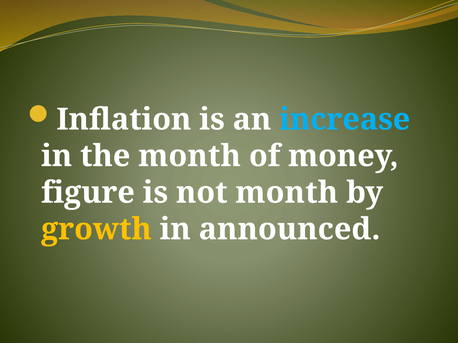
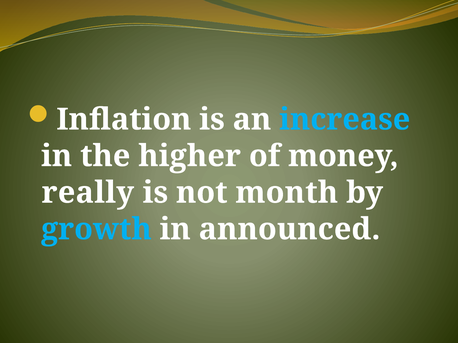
the month: month -> higher
figure: figure -> really
growth colour: yellow -> light blue
